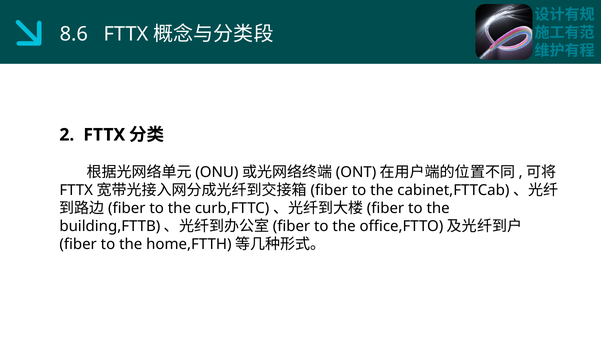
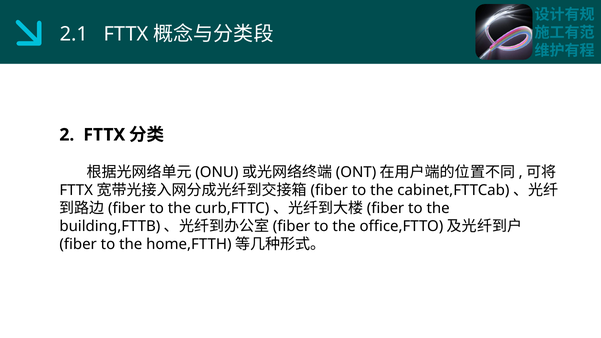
8.6: 8.6 -> 2.1
